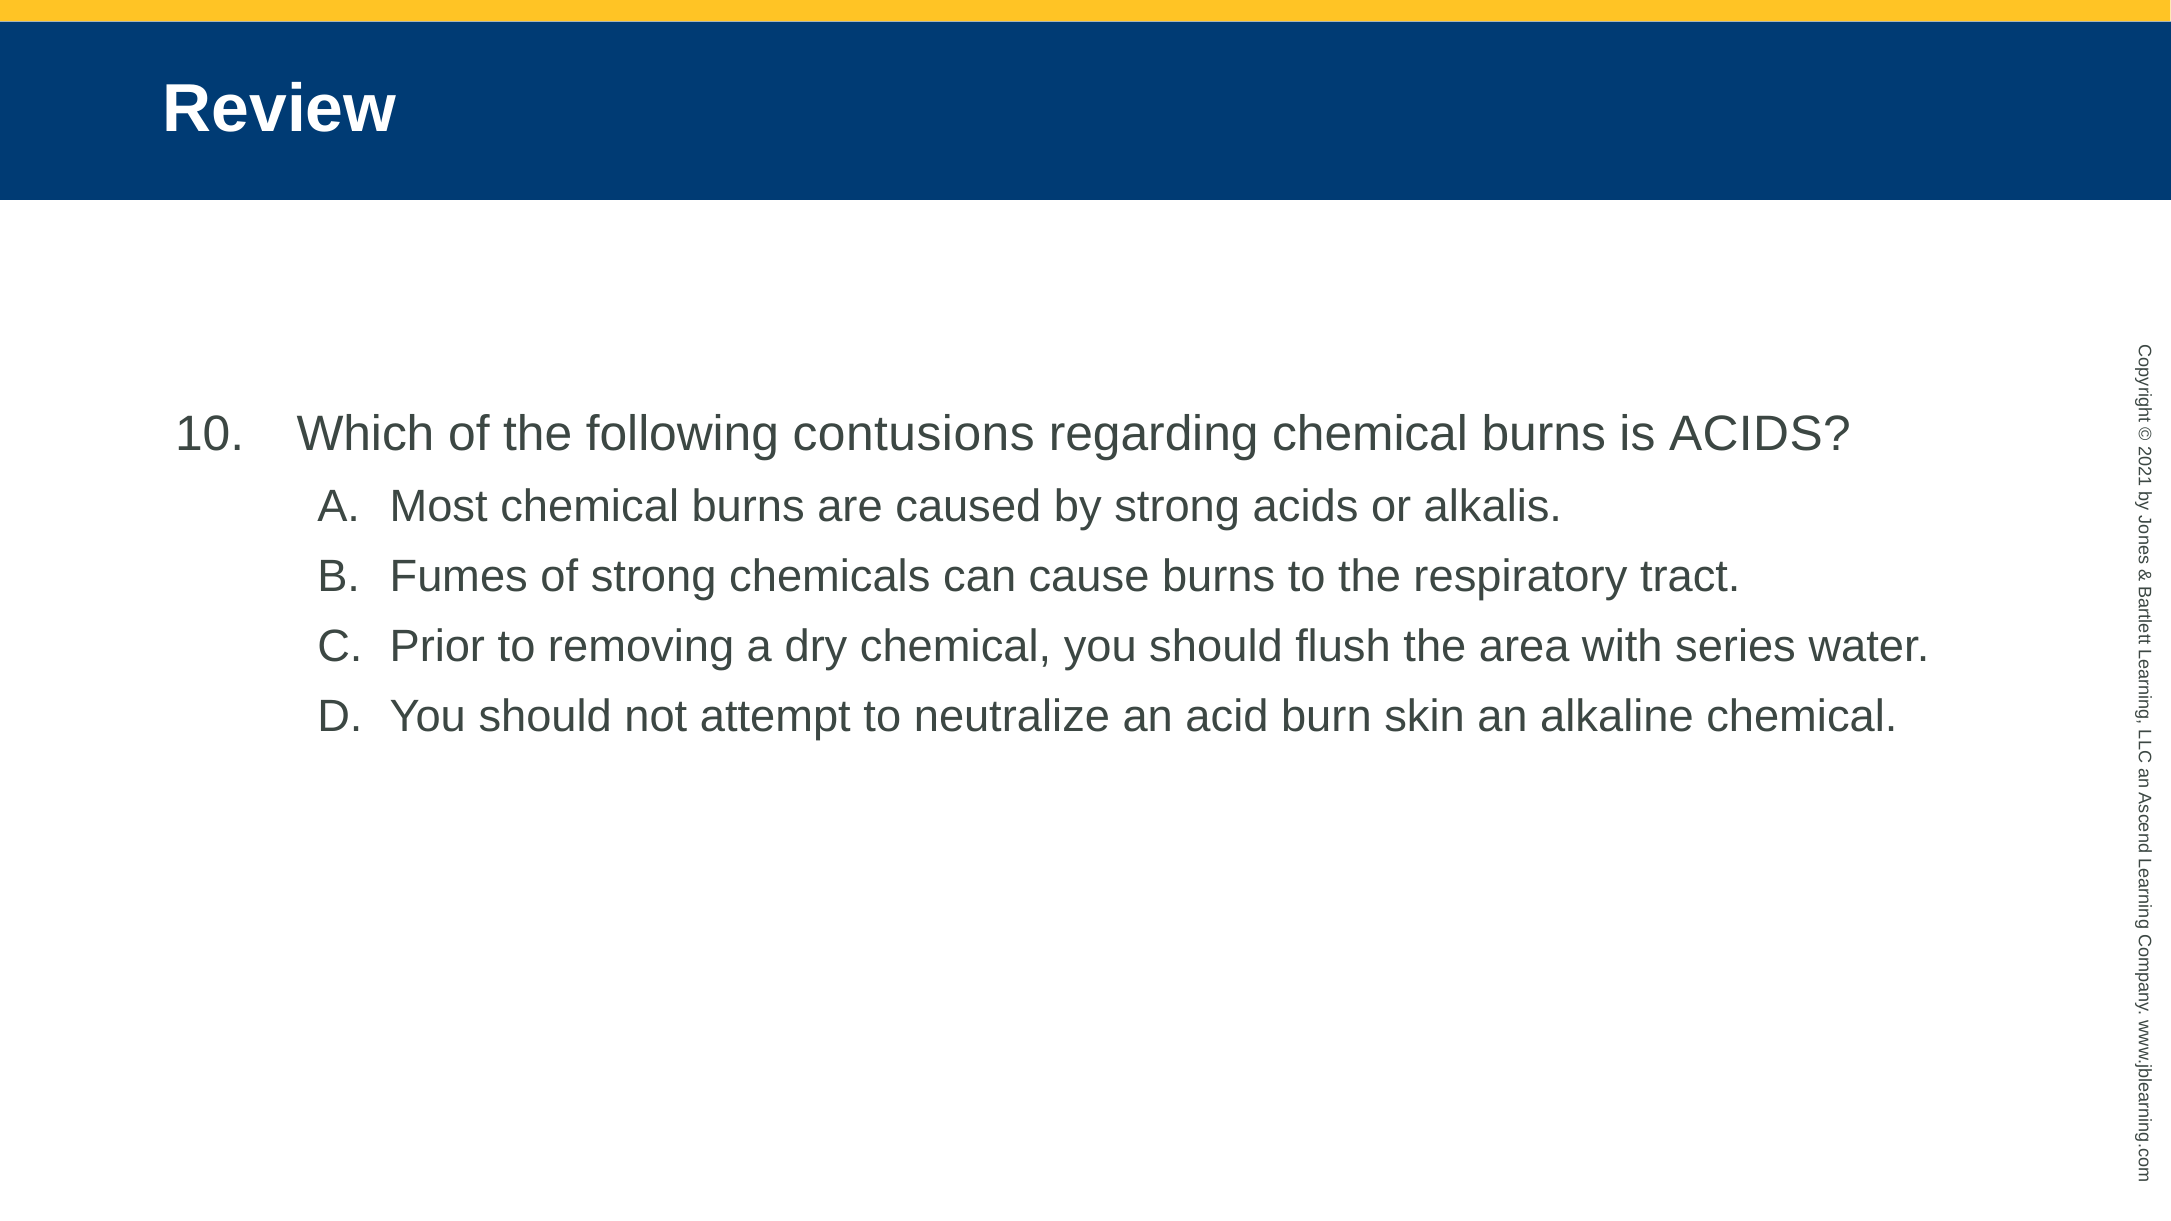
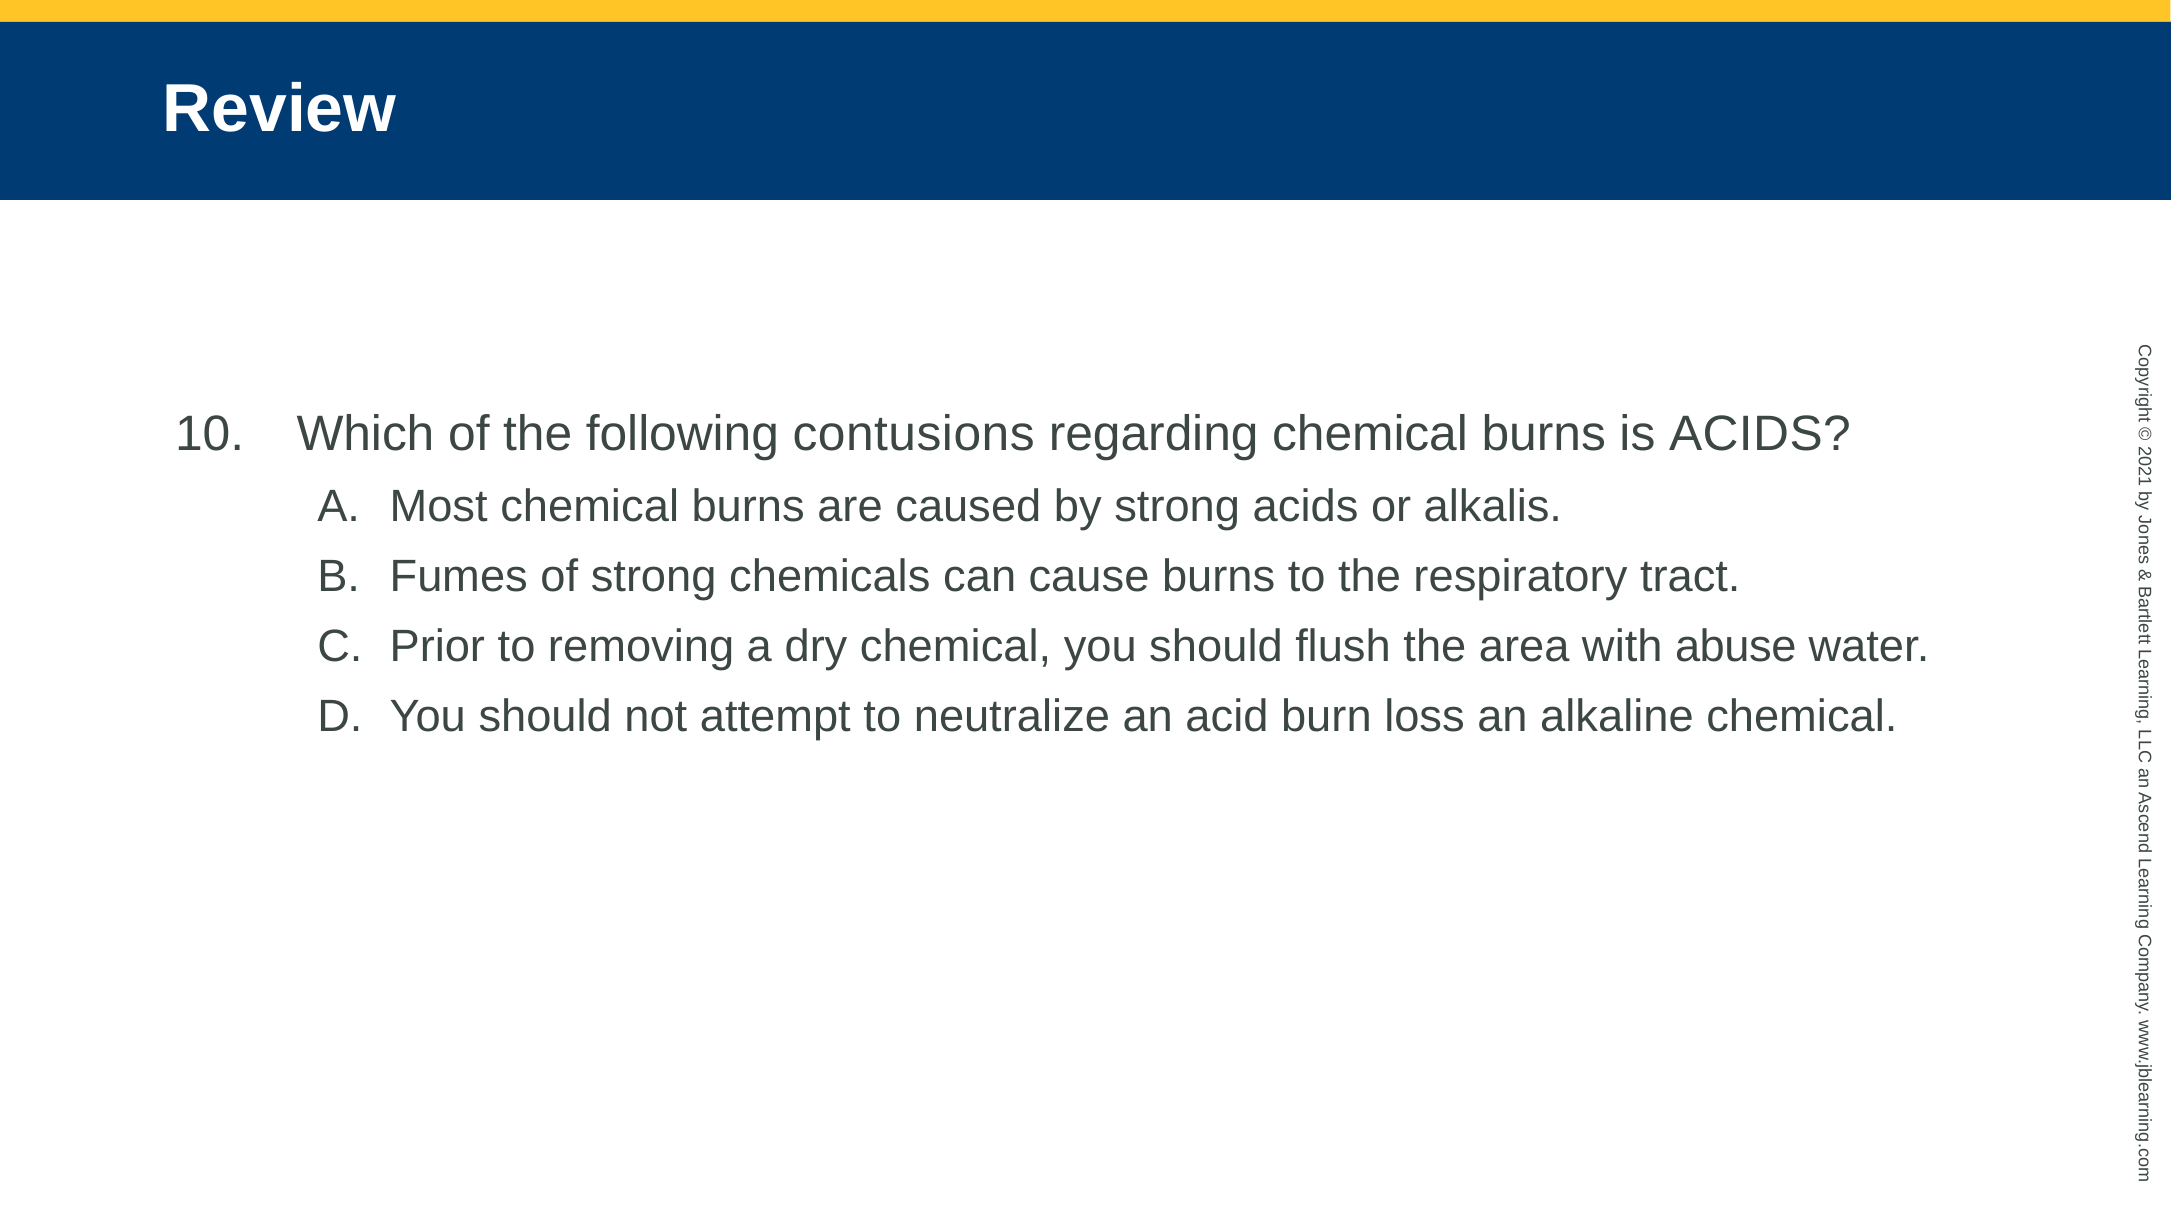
series: series -> abuse
skin: skin -> loss
